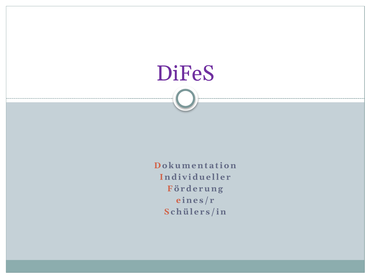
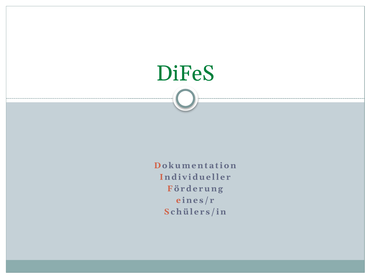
DiFeS colour: purple -> green
